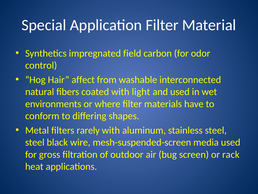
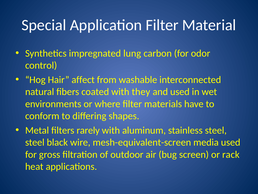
field: field -> lung
light: light -> they
mesh-suspended-screen: mesh-suspended-screen -> mesh-equivalent-screen
